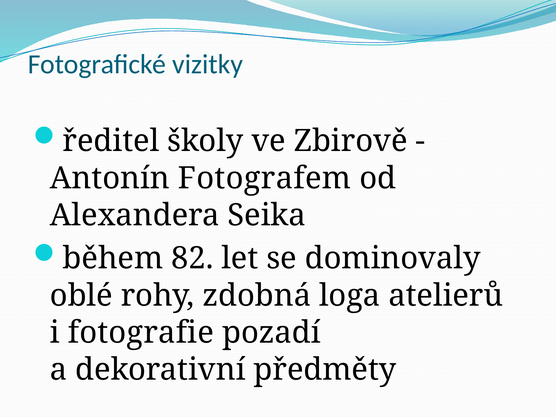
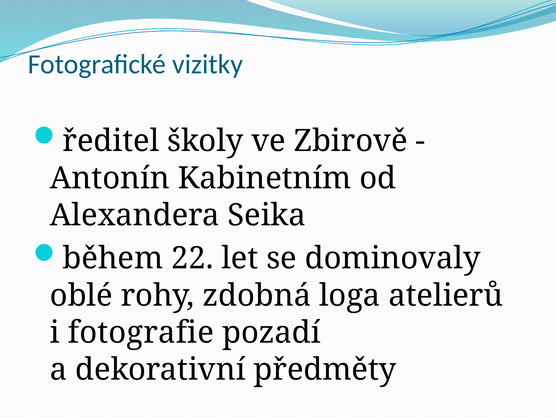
Fotografem: Fotografem -> Kabinetním
82: 82 -> 22
